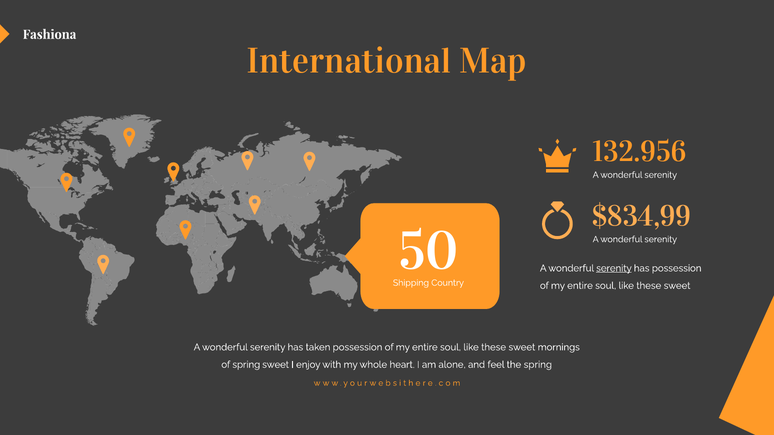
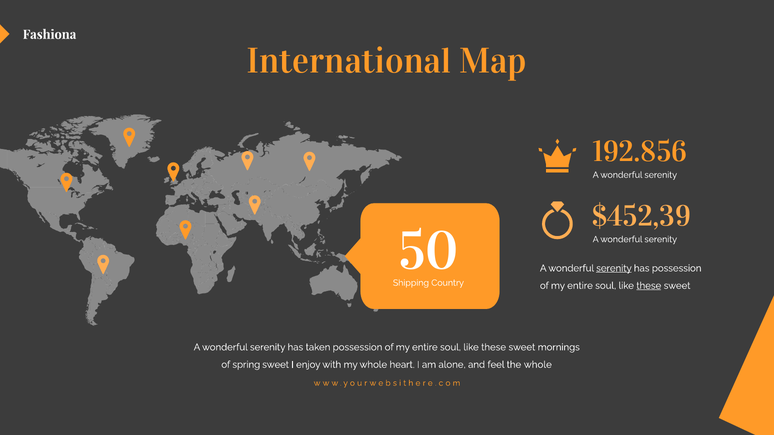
132.956: 132.956 -> 192.856
$834,99: $834,99 -> $452,39
these at (649, 286) underline: none -> present
the spring: spring -> whole
